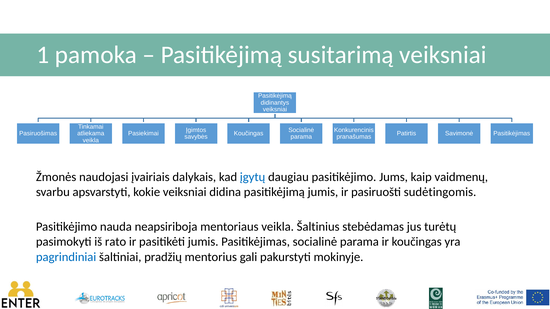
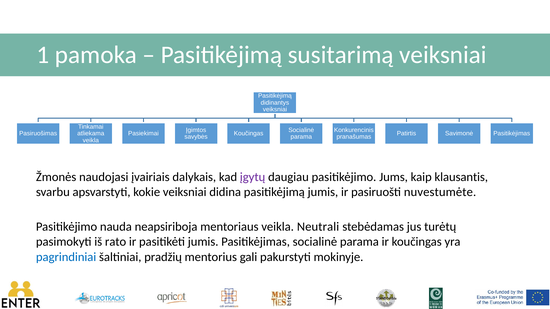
įgytų colour: blue -> purple
vaidmenų: vaidmenų -> klausantis
sudėtingomis: sudėtingomis -> nuvestumėte
Šaltinius: Šaltinius -> Neutrali
